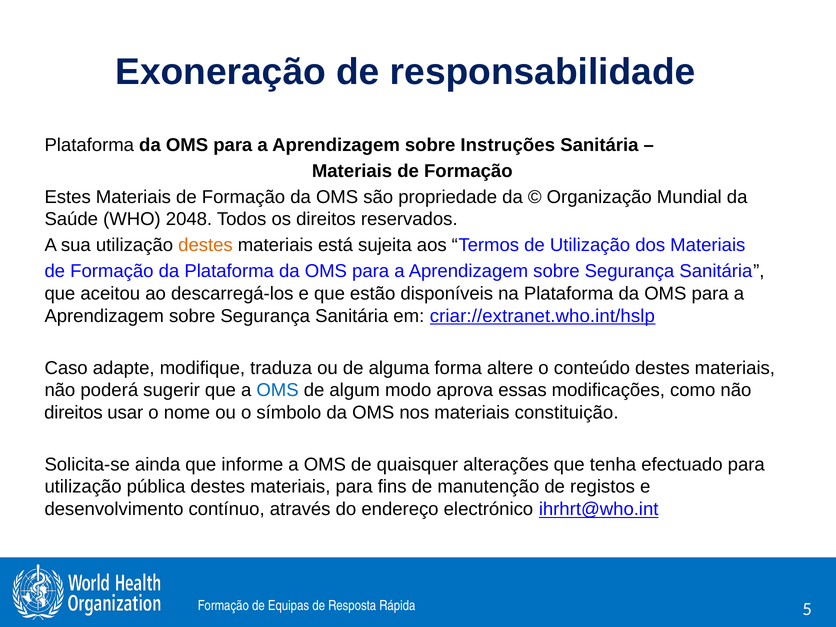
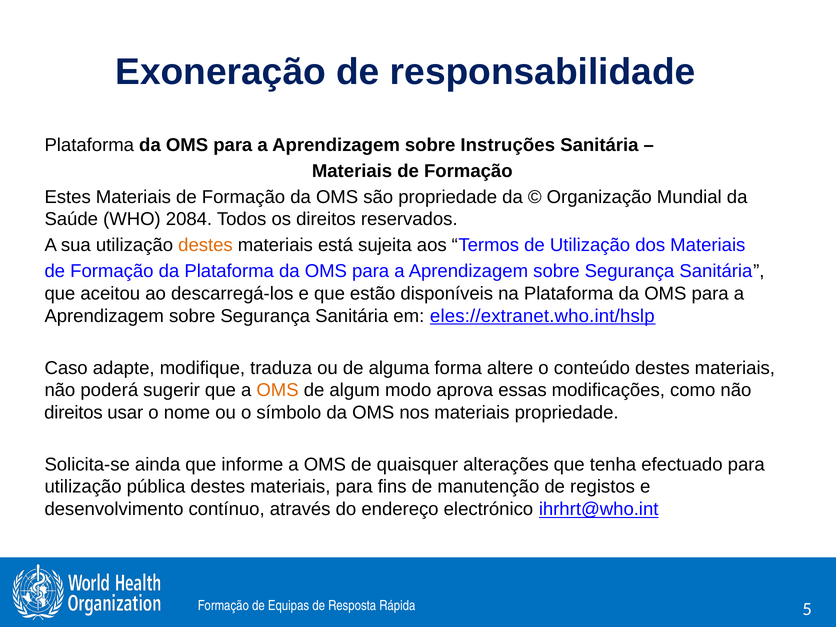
2048: 2048 -> 2084
criar://extranet.who.int/hslp: criar://extranet.who.int/hslp -> eles://extranet.who.int/hslp
OMS at (278, 390) colour: blue -> orange
materiais constituição: constituição -> propriedade
